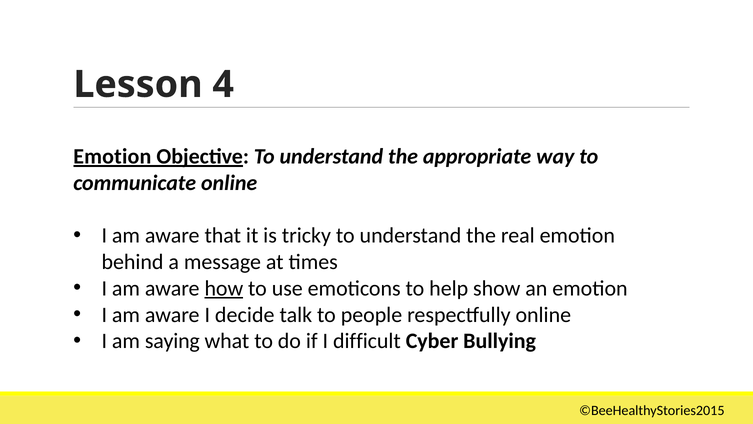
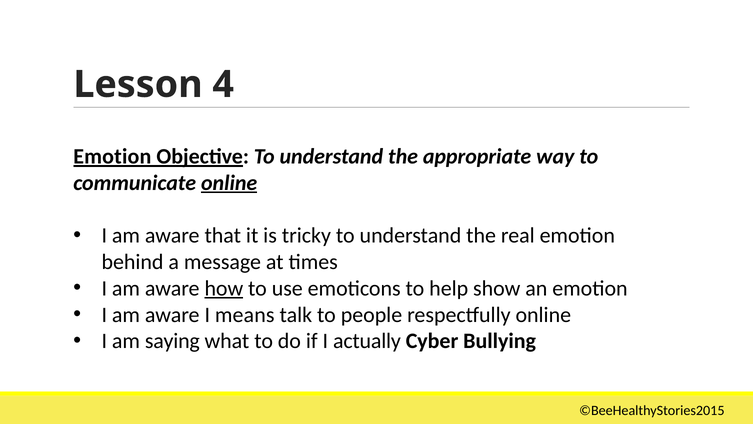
online at (229, 183) underline: none -> present
decide: decide -> means
difficult: difficult -> actually
